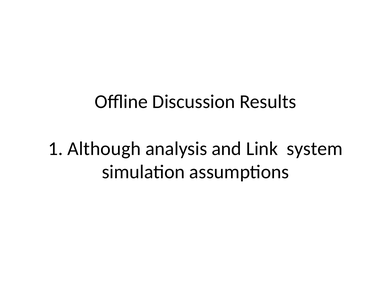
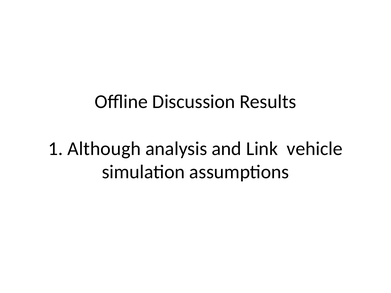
system: system -> vehicle
